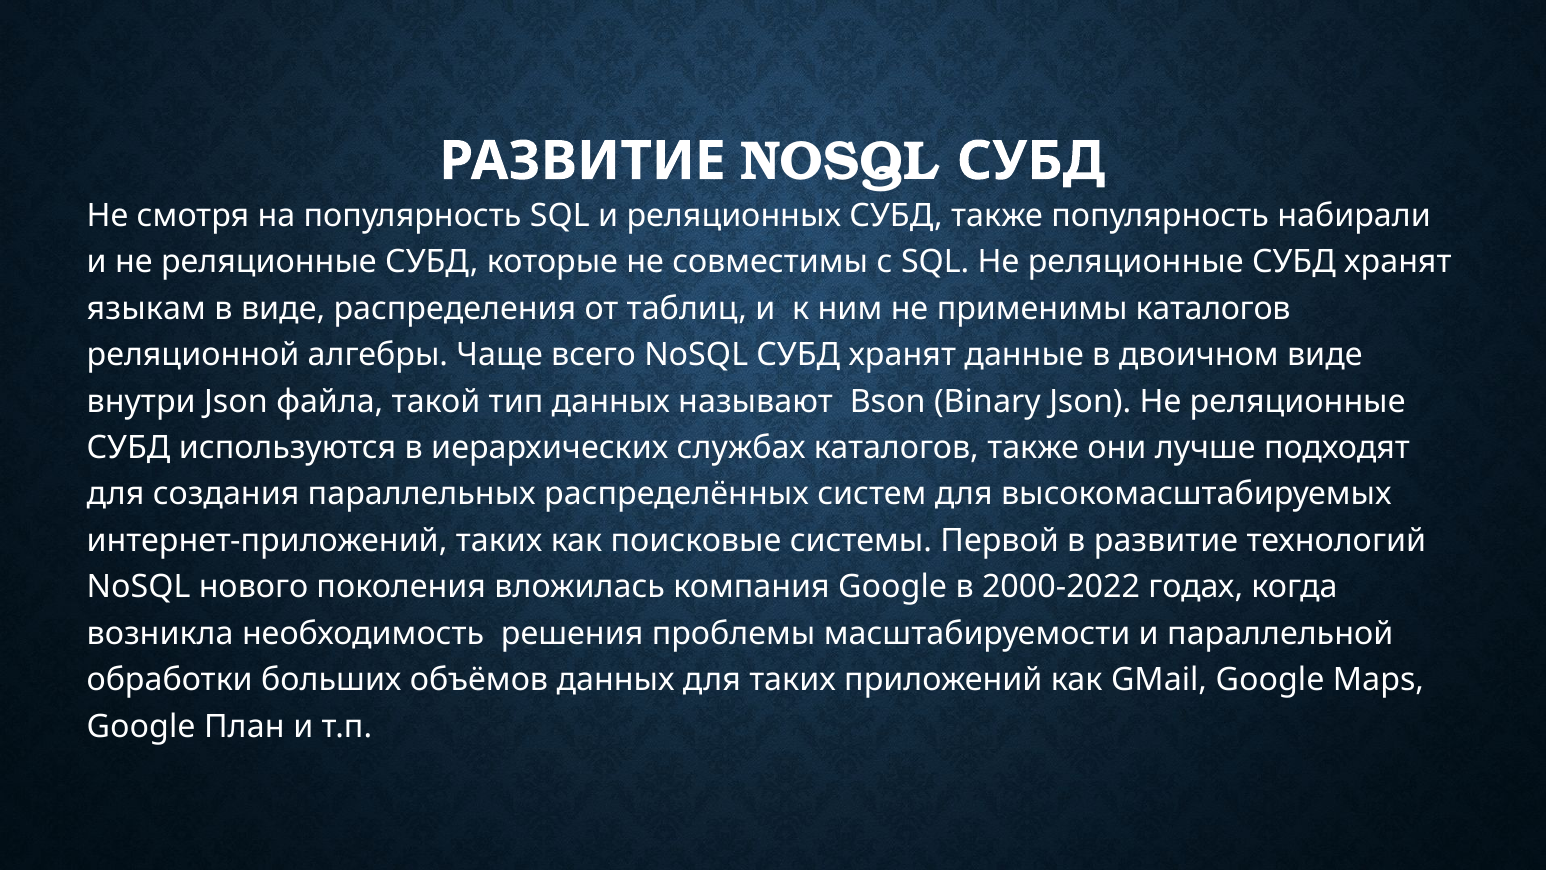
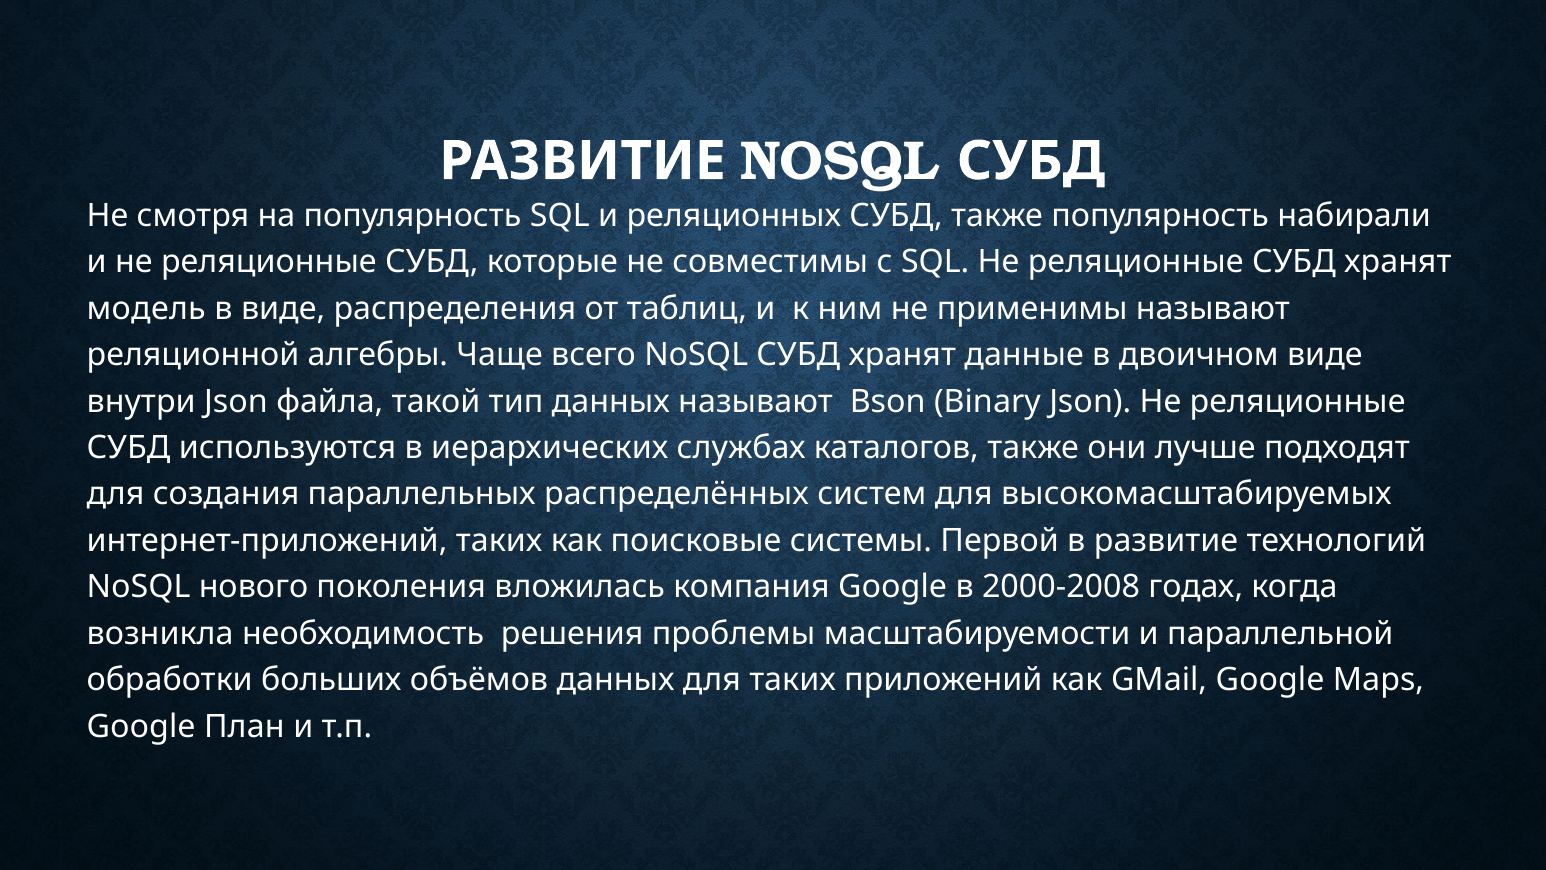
языкам: языкам -> модель
применимы каталогов: каталогов -> называют
2000-2022: 2000-2022 -> 2000-2008
